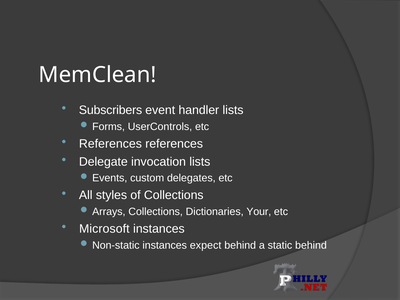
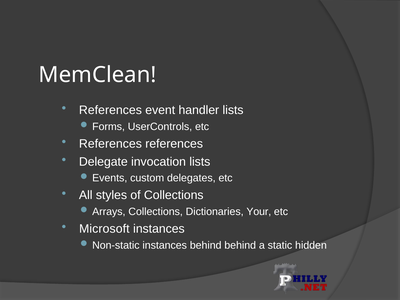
Subscribers at (111, 110): Subscribers -> References
instances expect: expect -> behind
static behind: behind -> hidden
